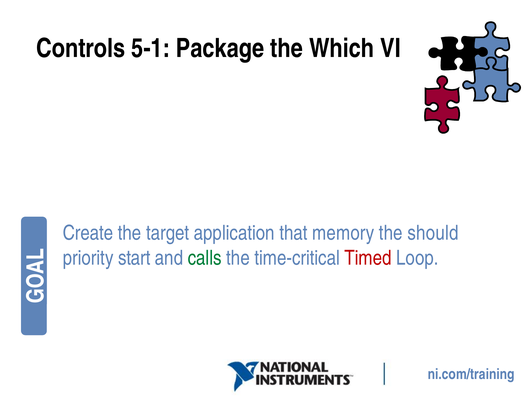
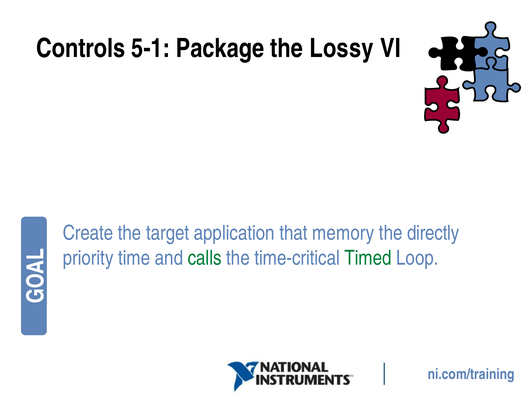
Which: Which -> Lossy
should: should -> directly
start: start -> time
Timed colour: red -> green
